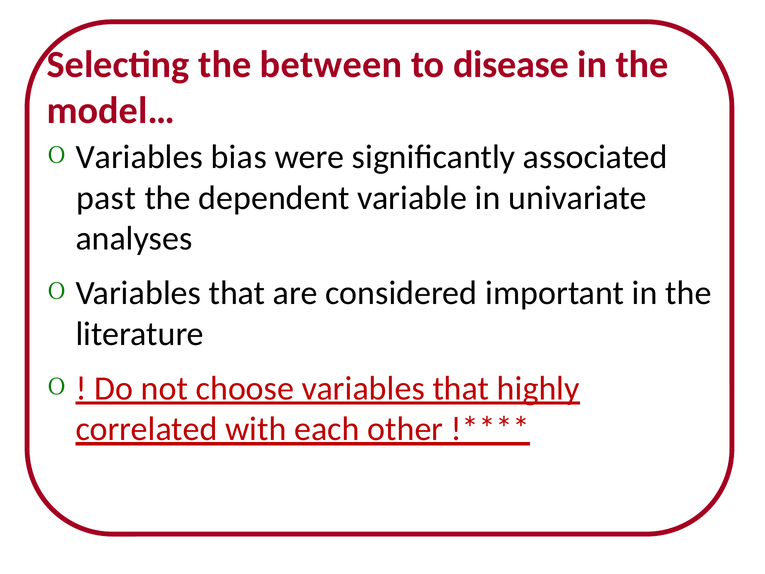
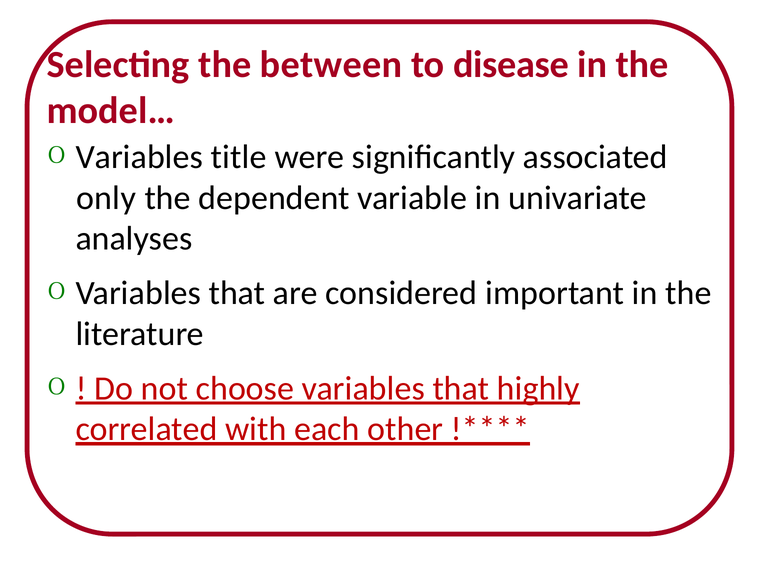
bias: bias -> title
past: past -> only
